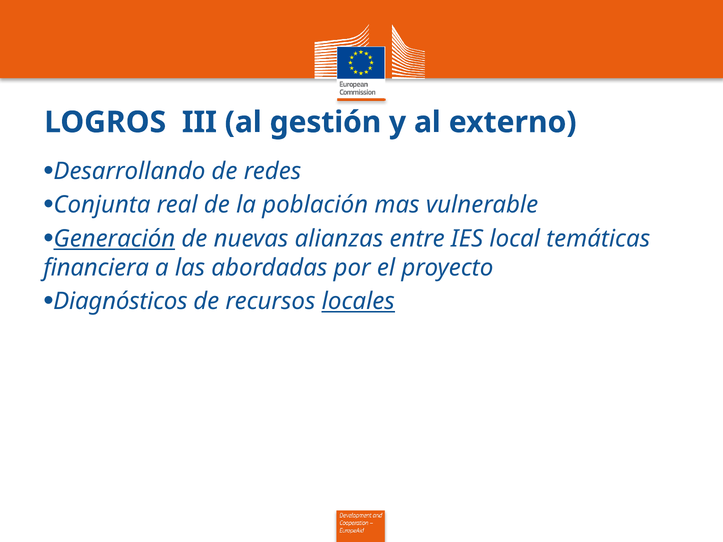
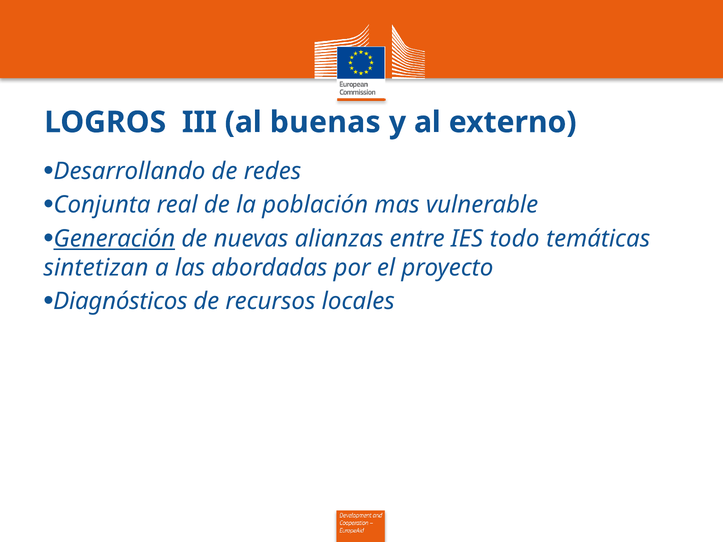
gestión: gestión -> buenas
local: local -> todo
financiera: financiera -> sintetizan
locales underline: present -> none
